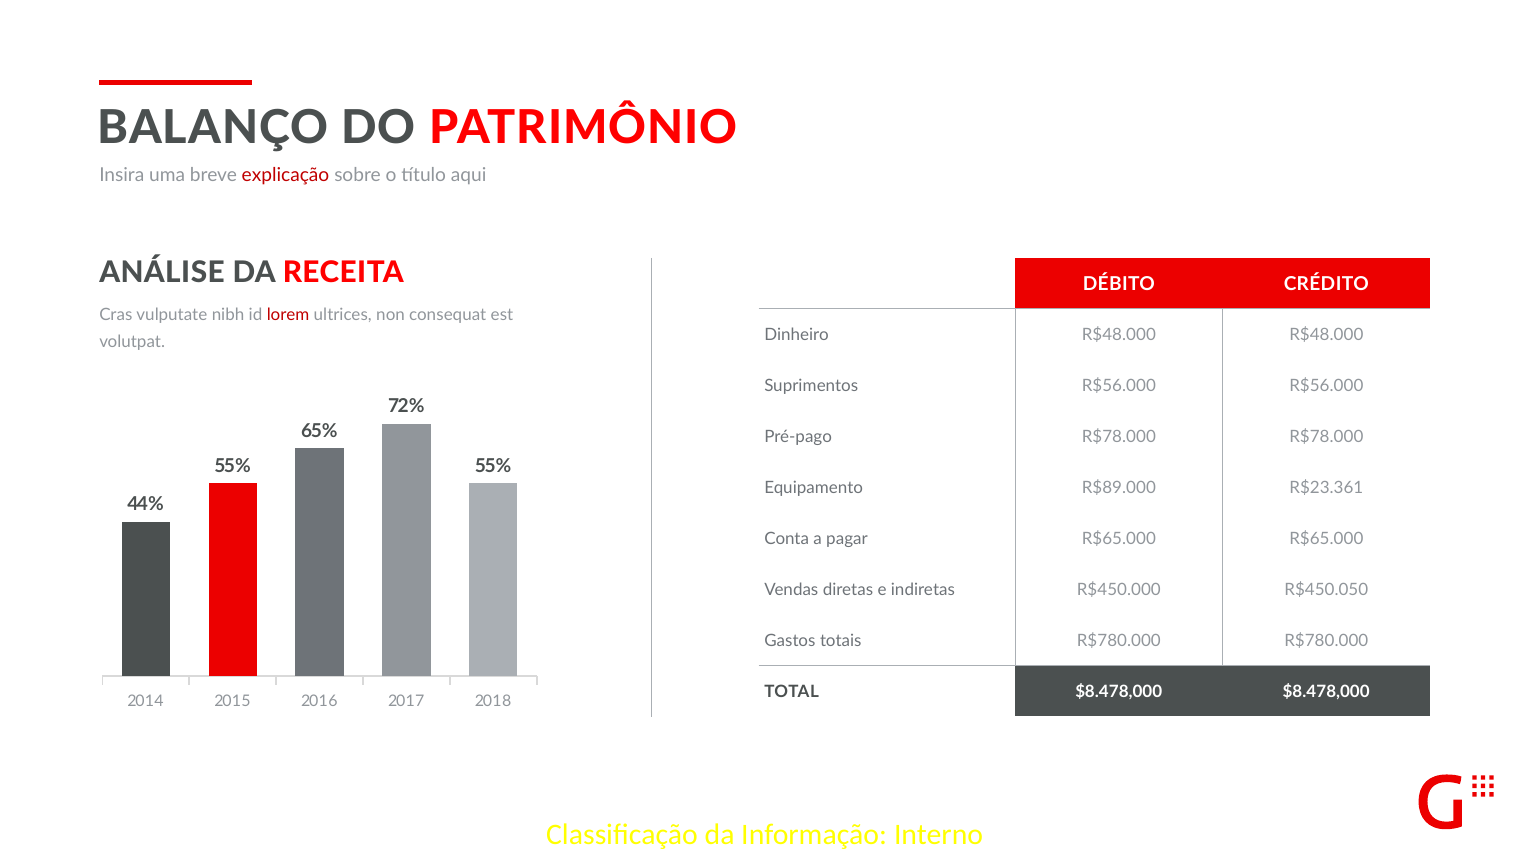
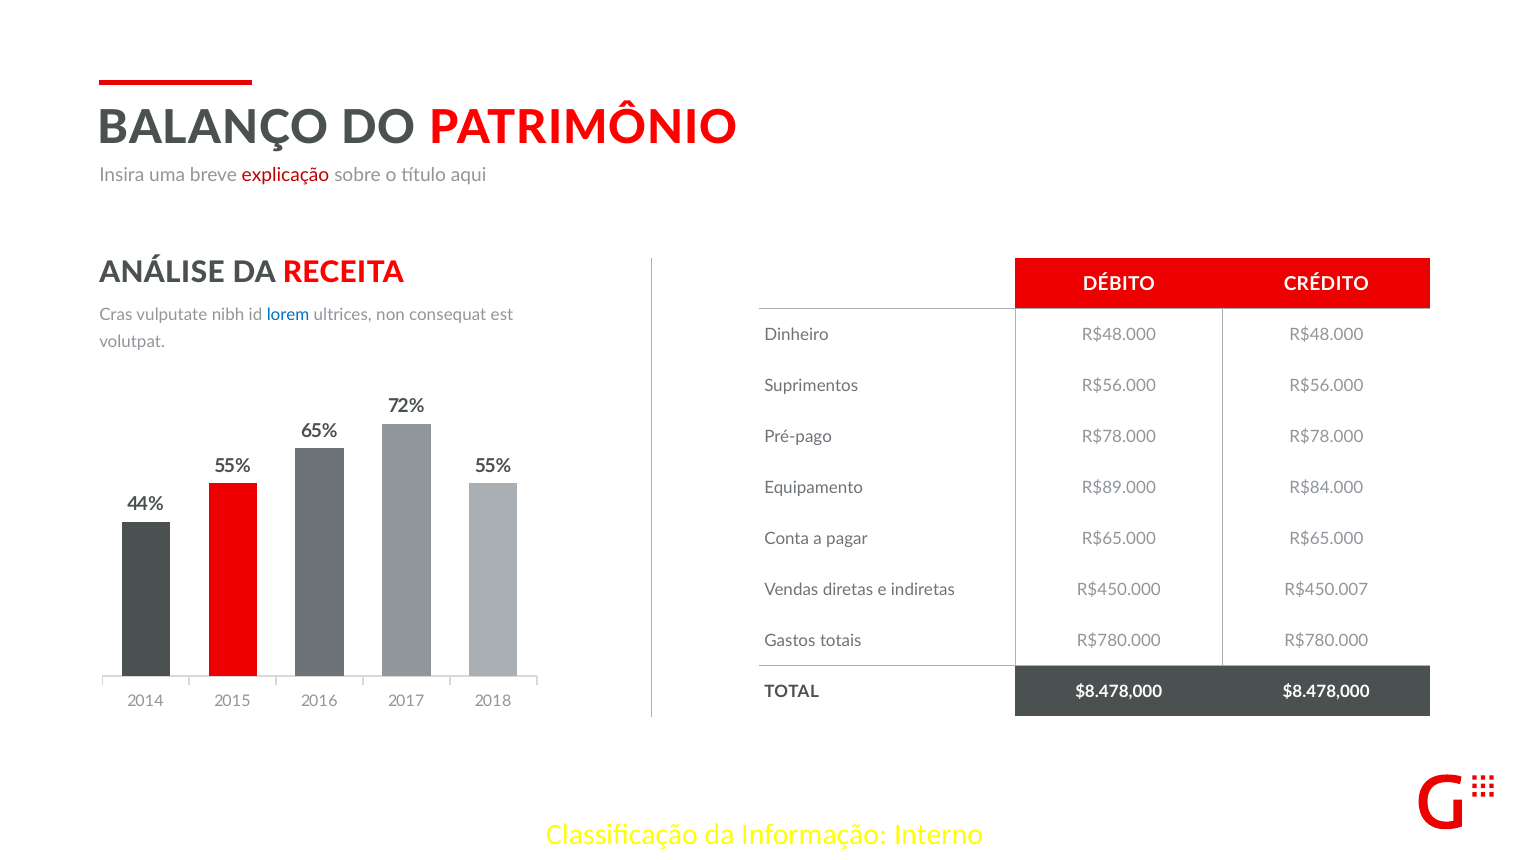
lorem colour: red -> blue
R$23.361: R$23.361 -> R$84.000
R$450.050: R$450.050 -> R$450.007
